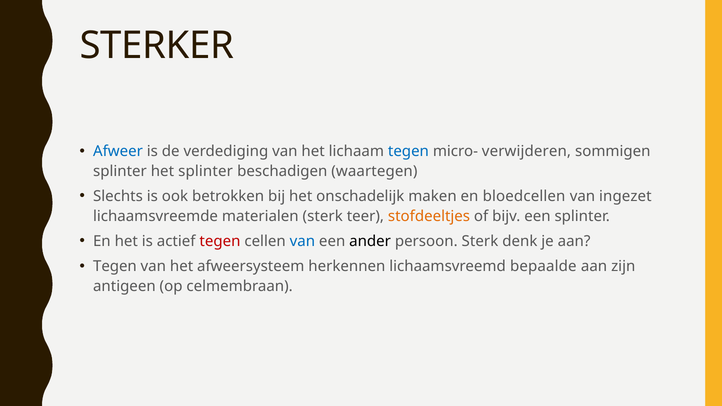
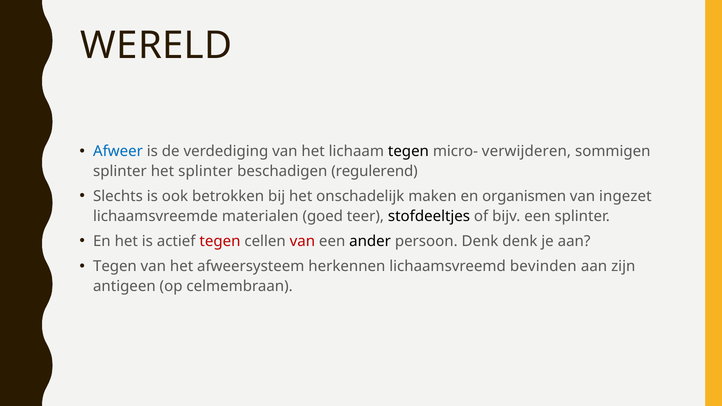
STERKER: STERKER -> WERELD
tegen at (408, 151) colour: blue -> black
waartegen: waartegen -> regulerend
bloedcellen: bloedcellen -> organismen
materialen sterk: sterk -> goed
stofdeeltjes colour: orange -> black
van at (302, 241) colour: blue -> red
persoon Sterk: Sterk -> Denk
bepaalde: bepaalde -> bevinden
